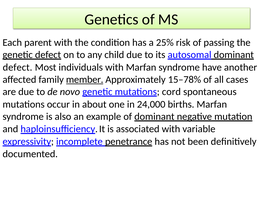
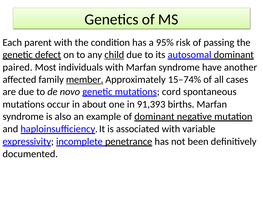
25%: 25% -> 95%
child underline: none -> present
defect at (18, 67): defect -> paired
15–78%: 15–78% -> 15–74%
24,000: 24,000 -> 91,393
